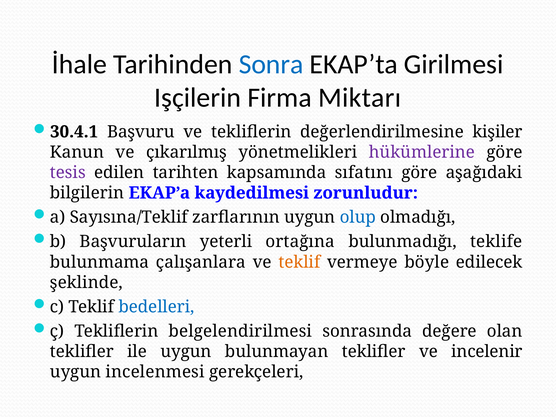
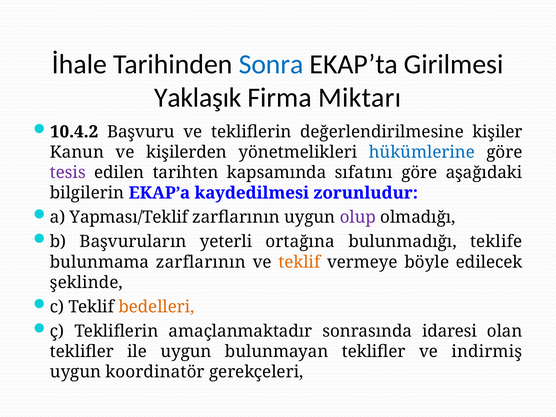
Işçilerin: Işçilerin -> Yaklaşık
30.4.1: 30.4.1 -> 10.4.2
çıkarılmış: çıkarılmış -> kişilerden
hükümlerine colour: purple -> blue
Sayısına/Teklif: Sayısına/Teklif -> Yapması/Teklif
olup colour: blue -> purple
bulunmama çalışanlara: çalışanlara -> zarflarının
bedelleri colour: blue -> orange
belgelendirilmesi: belgelendirilmesi -> amaçlanmaktadır
değere: değere -> idaresi
incelenir: incelenir -> indirmiş
incelenmesi: incelenmesi -> koordinatör
